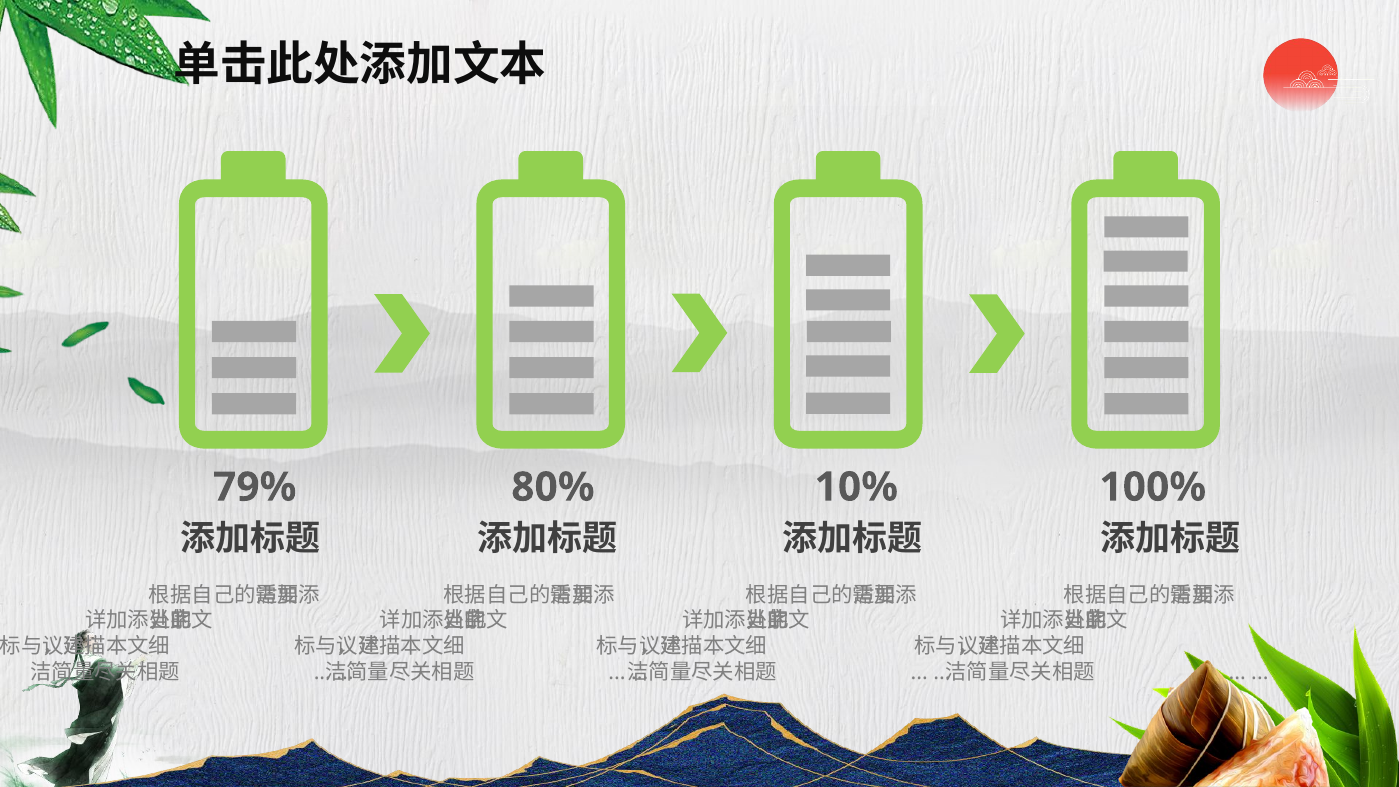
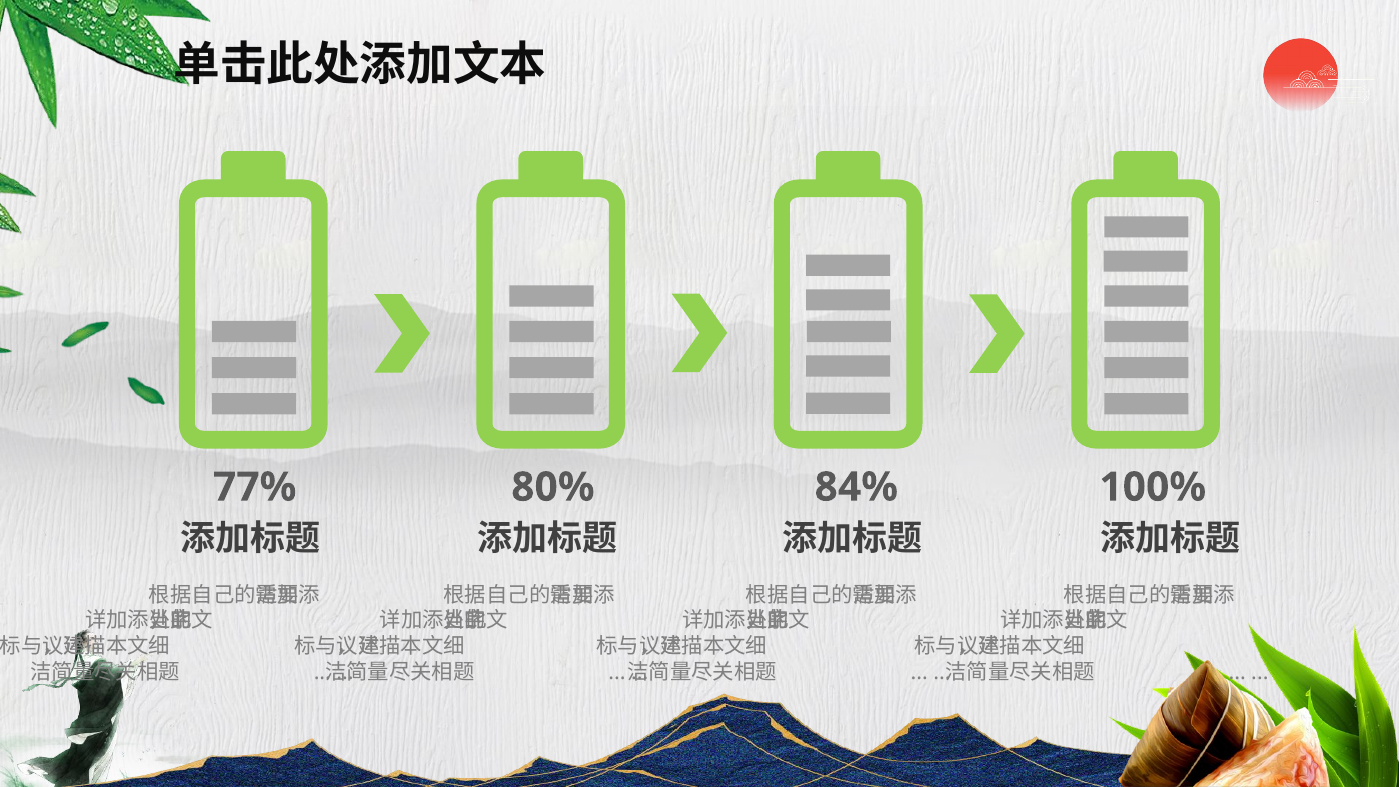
79%: 79% -> 77%
10%: 10% -> 84%
